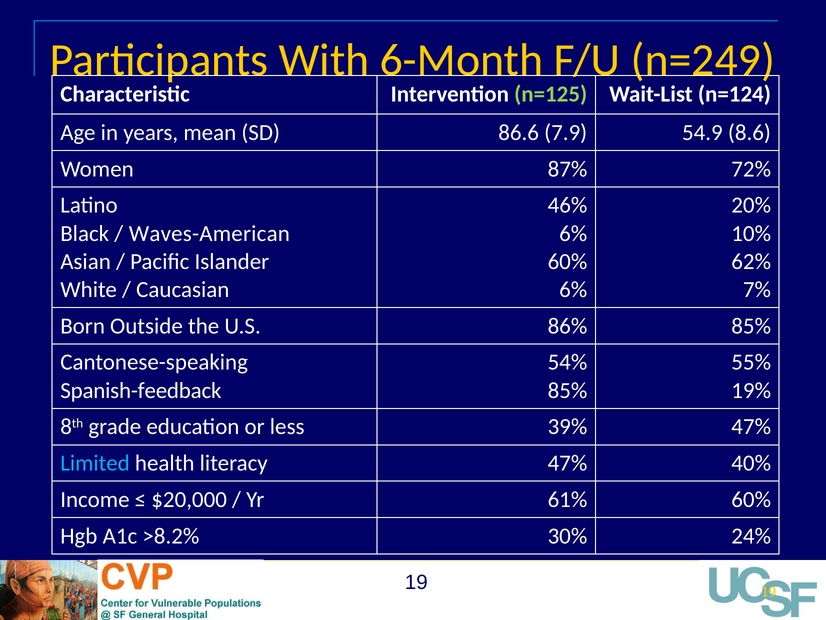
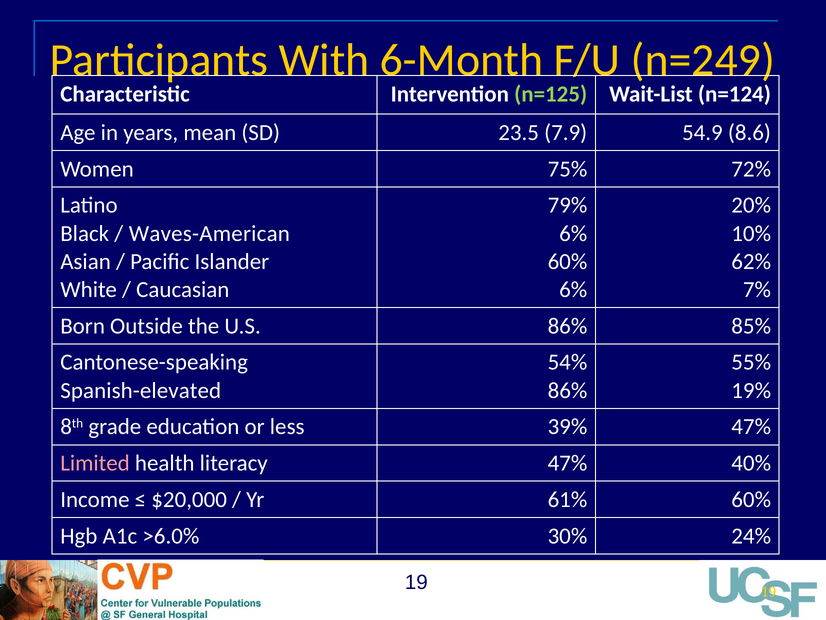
86.6: 86.6 -> 23.5
87%: 87% -> 75%
46%: 46% -> 79%
Spanish-feedback: Spanish-feedback -> Spanish-elevated
85% at (567, 390): 85% -> 86%
Limited colour: light blue -> pink
>8.2%: >8.2% -> >6.0%
